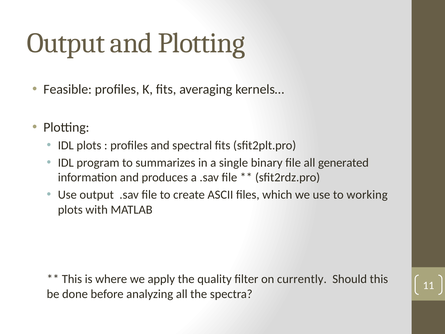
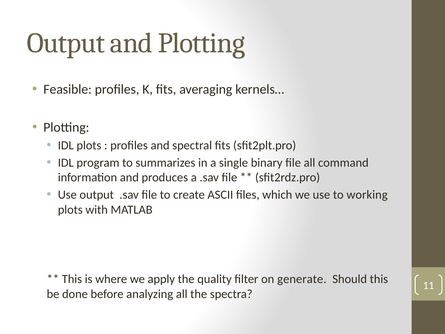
generated: generated -> command
currently: currently -> generate
